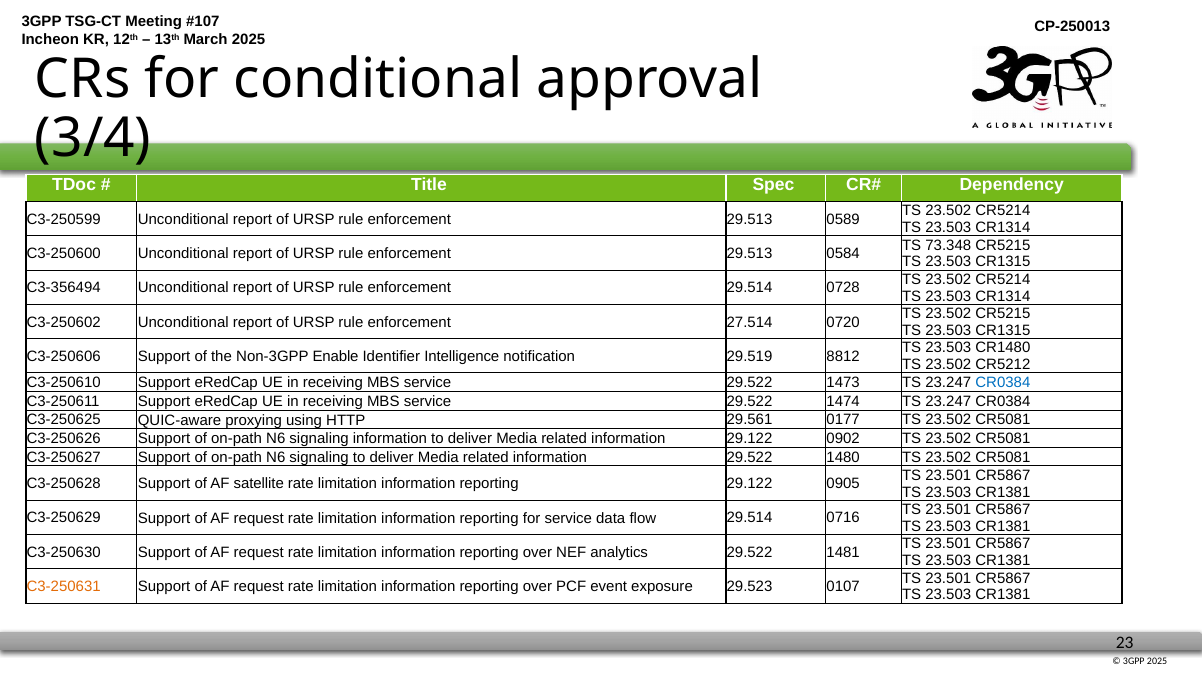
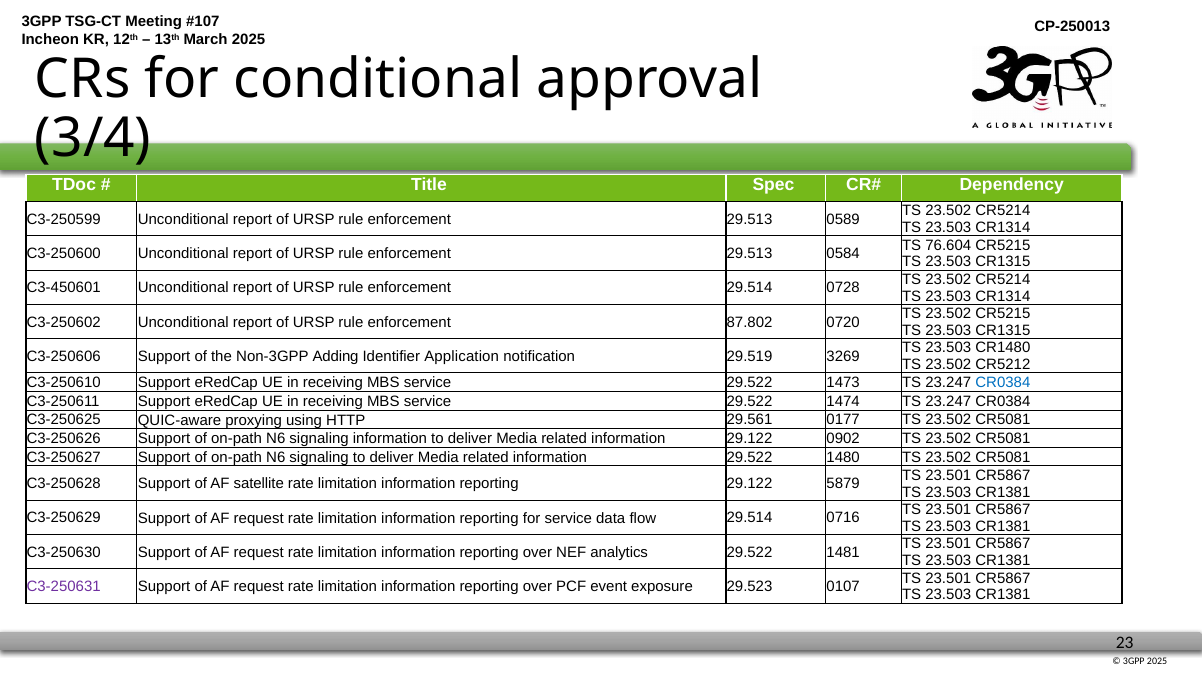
73.348: 73.348 -> 76.604
C3-356494: C3-356494 -> C3-450601
27.514: 27.514 -> 87.802
Enable: Enable -> Adding
Intelligence: Intelligence -> Application
8812: 8812 -> 3269
0905: 0905 -> 5879
C3-250631 colour: orange -> purple
